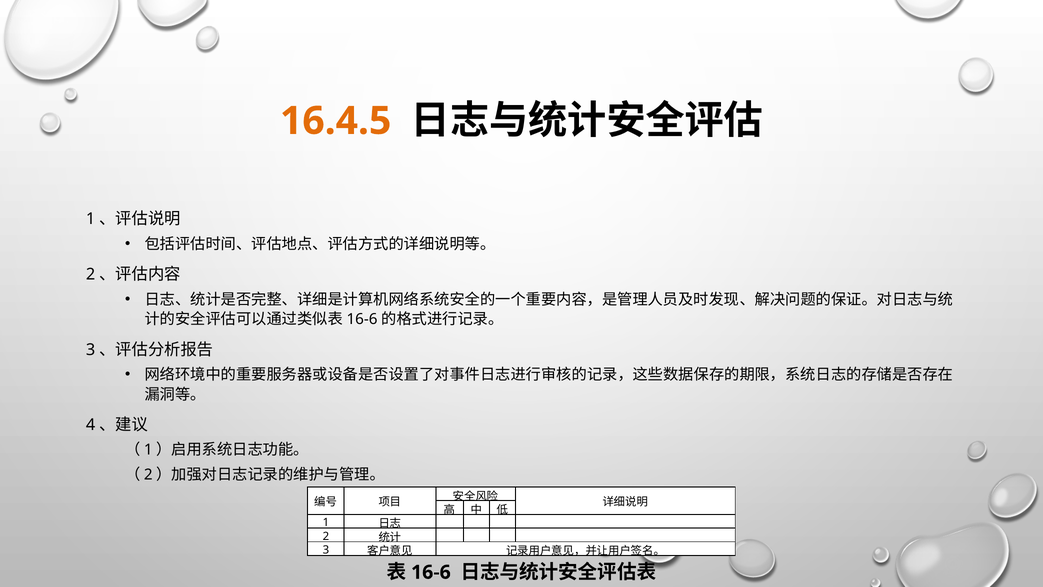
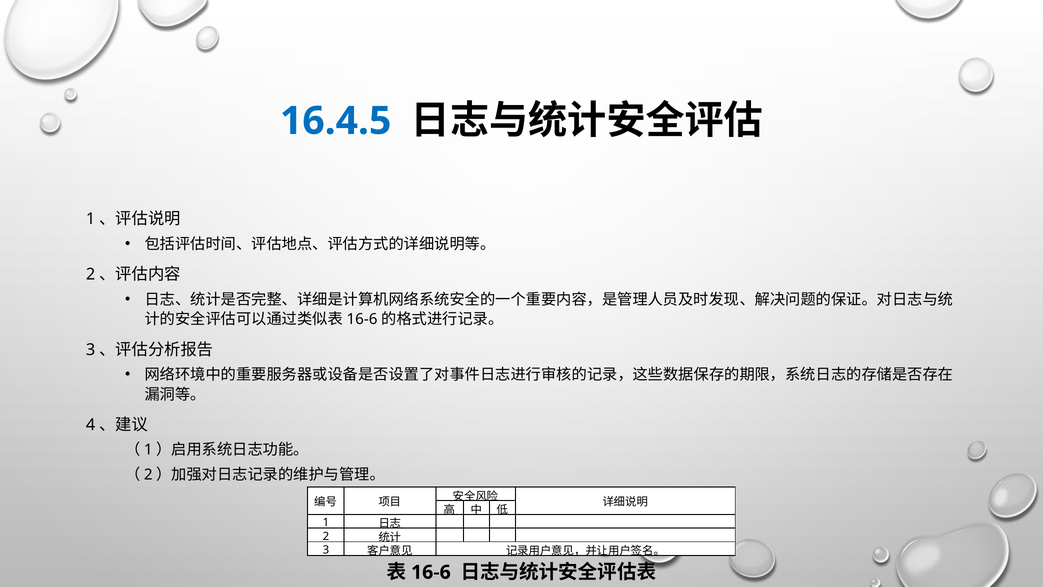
16.4.5 colour: orange -> blue
